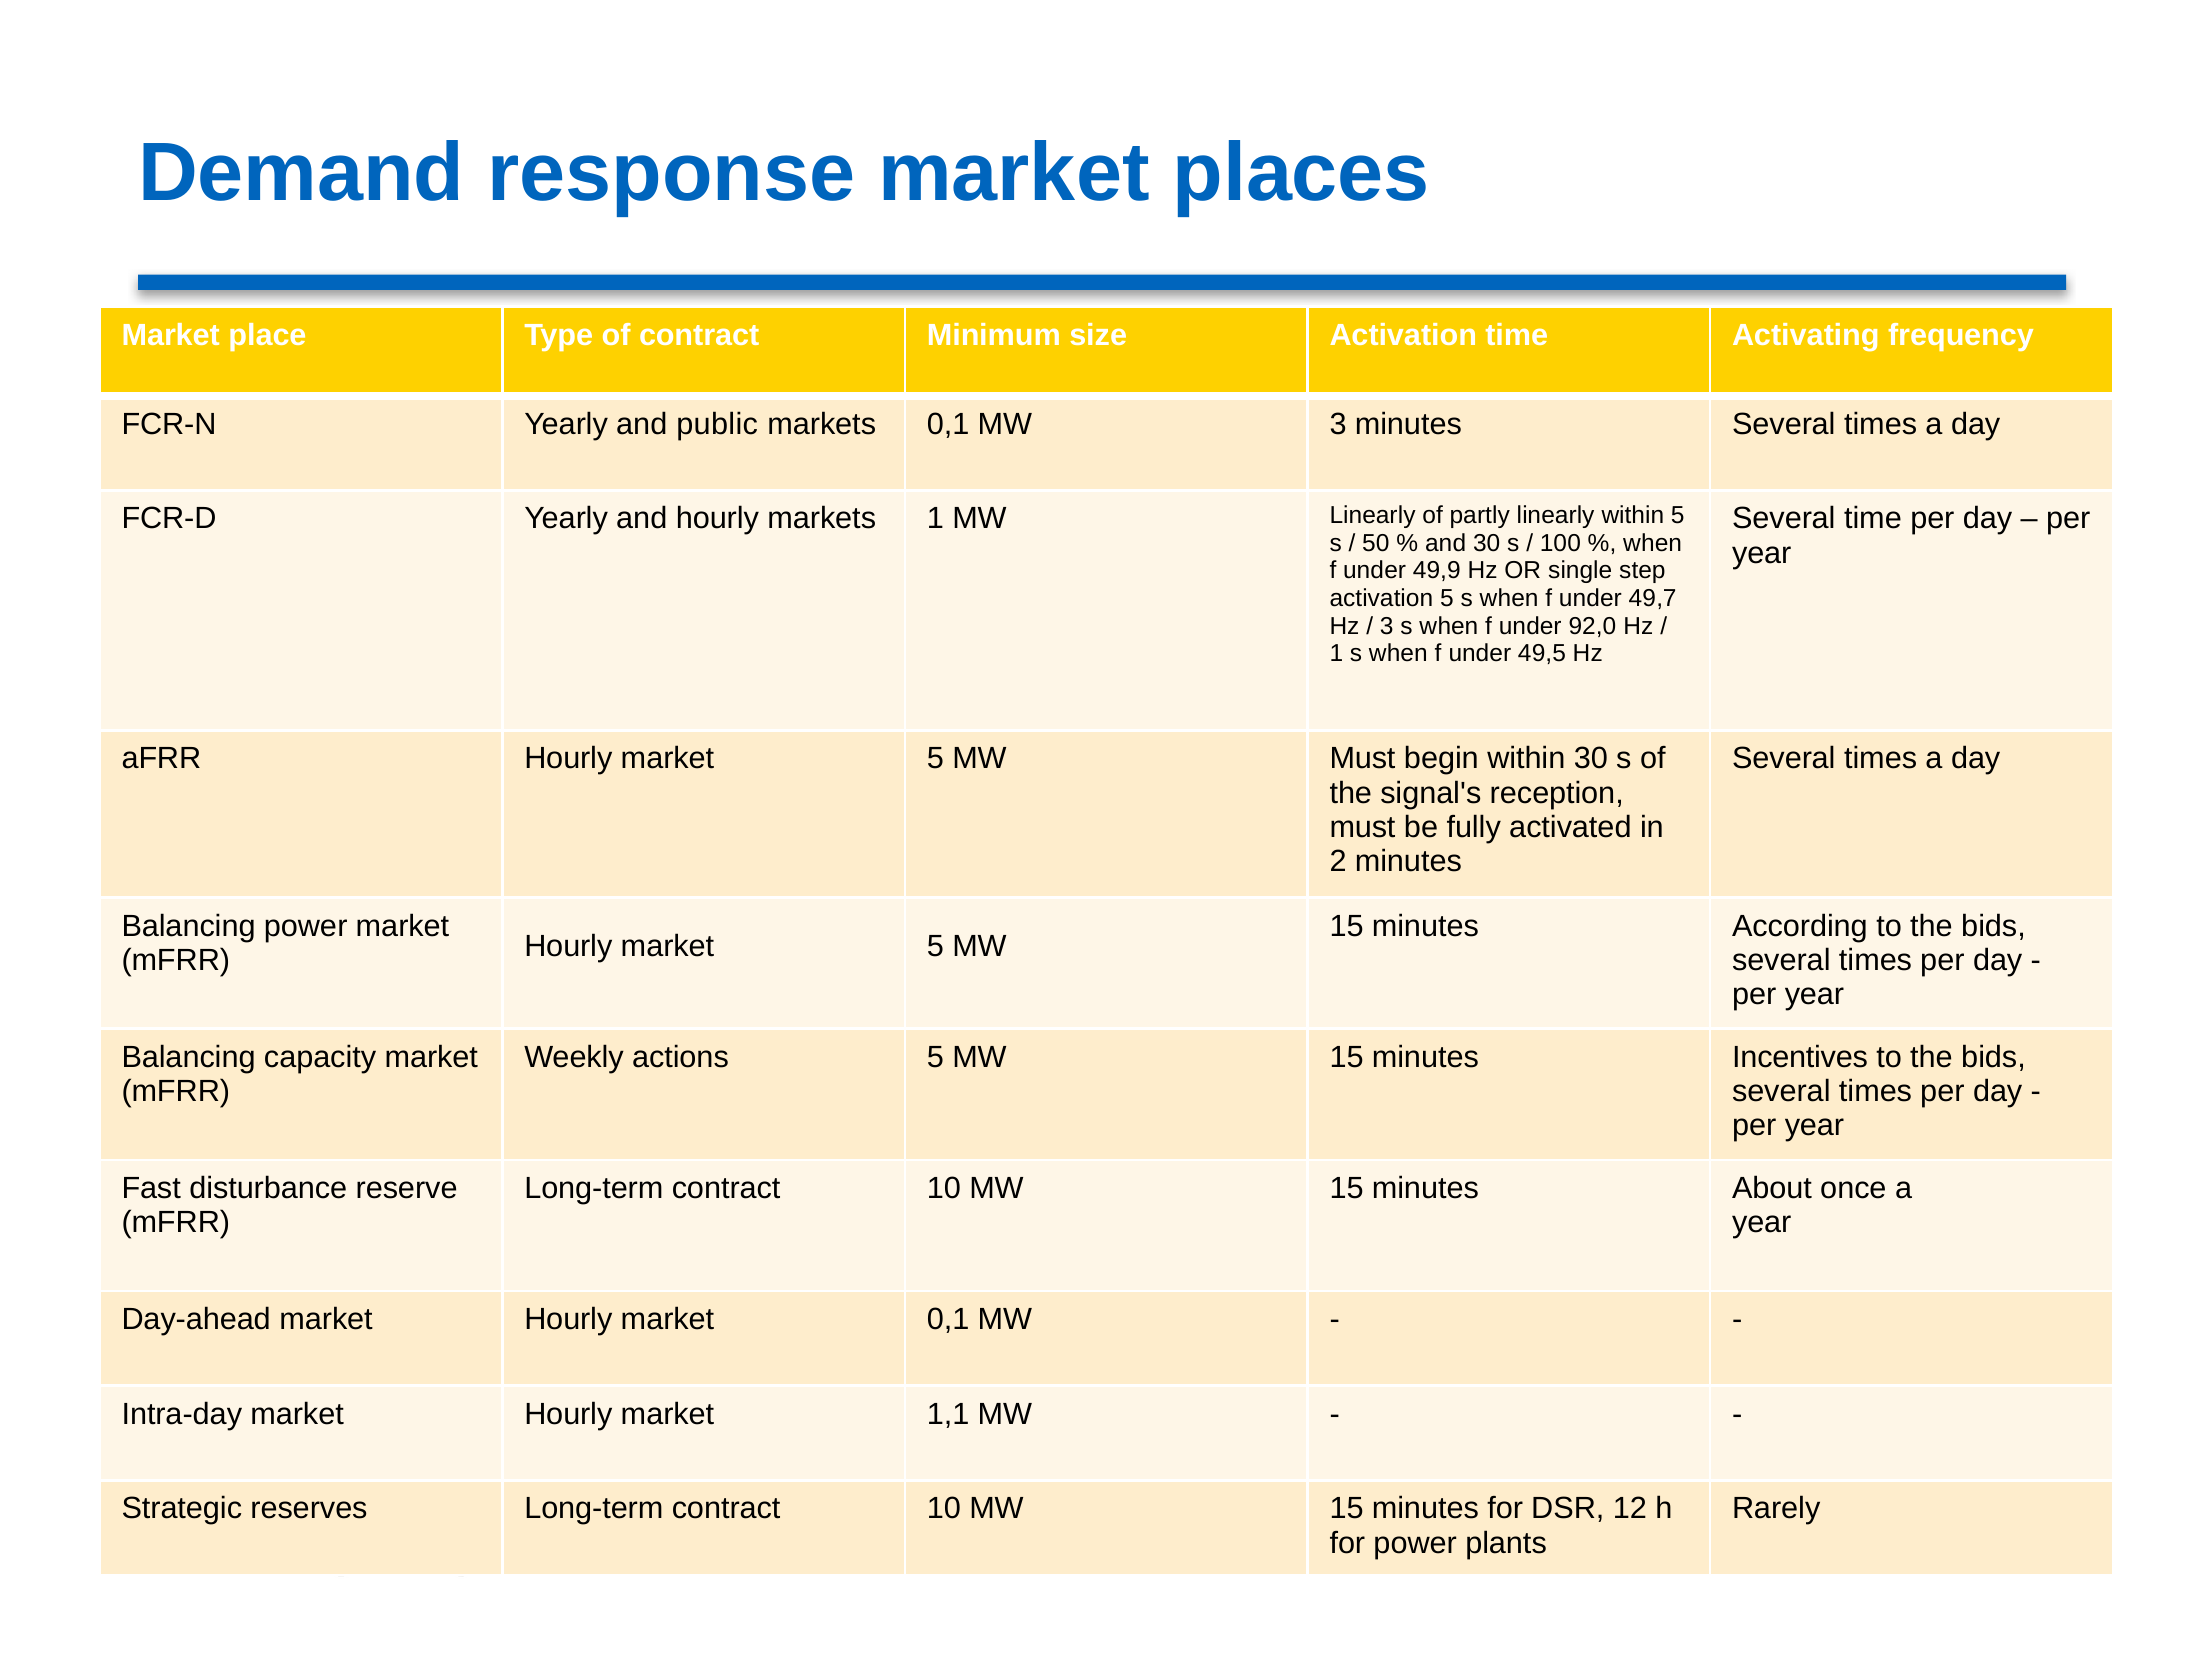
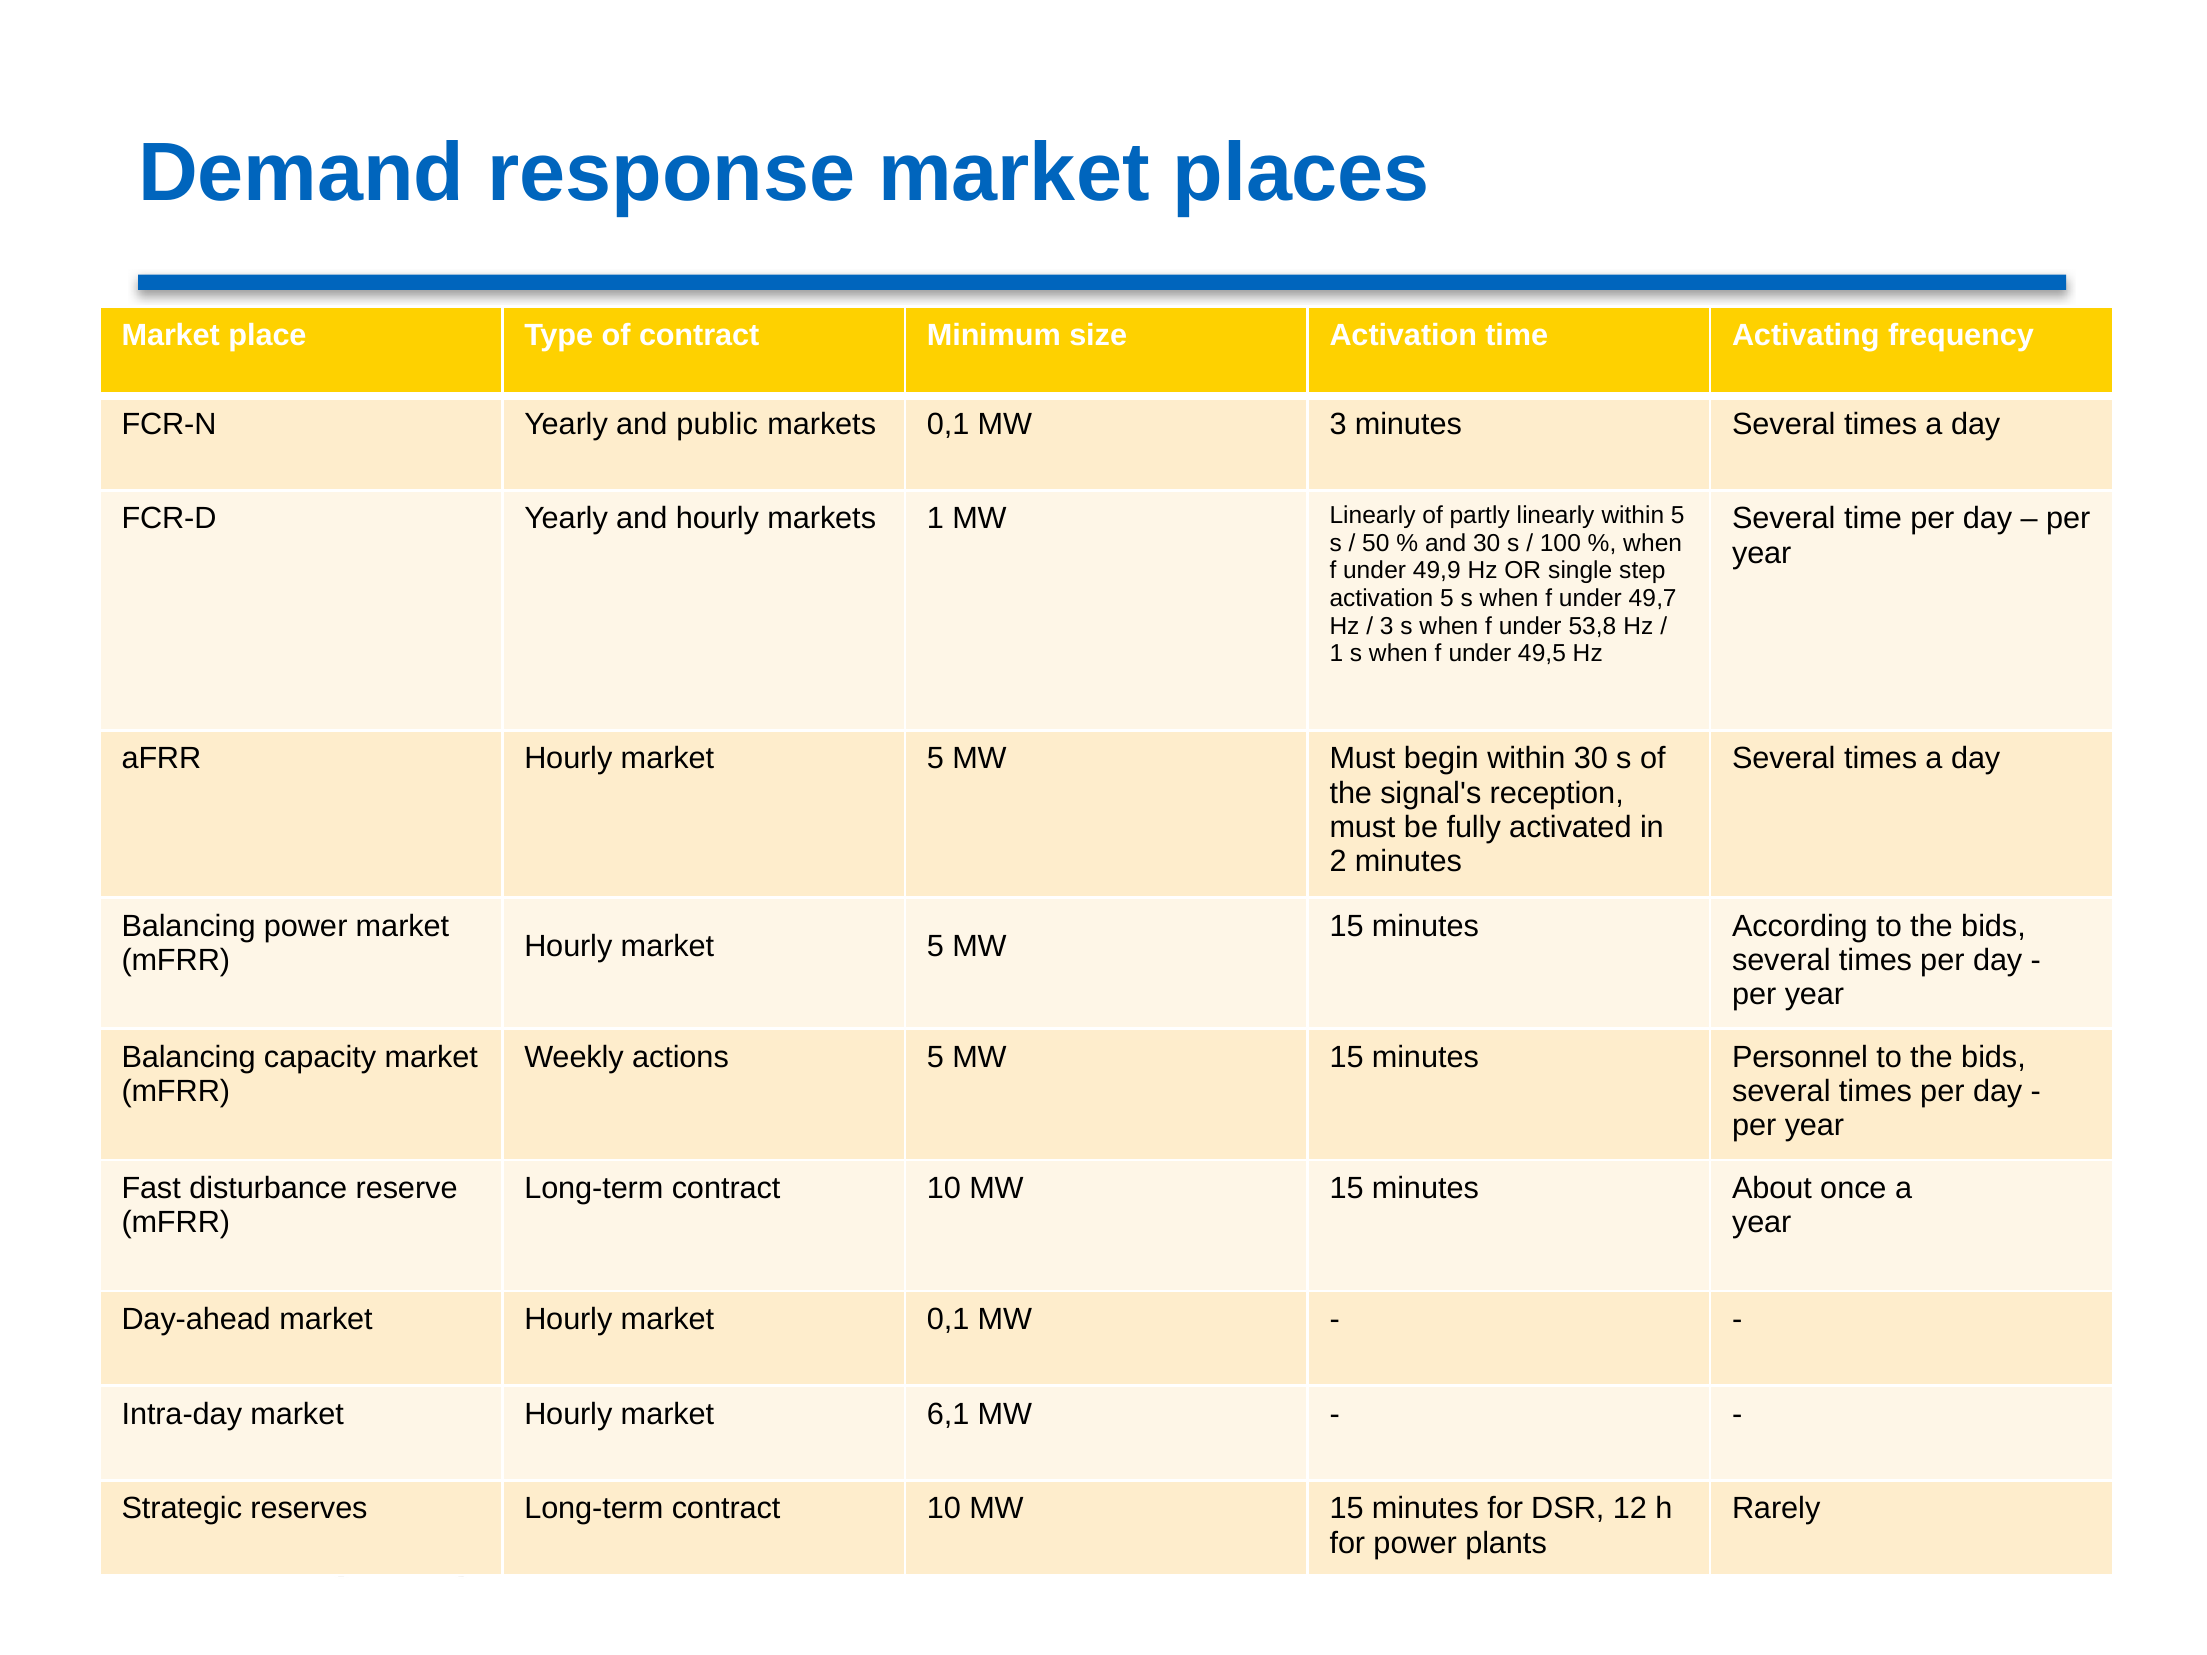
92,0: 92,0 -> 53,8
Incentives: Incentives -> Personnel
1,1: 1,1 -> 6,1
